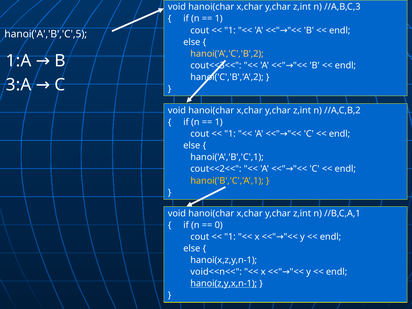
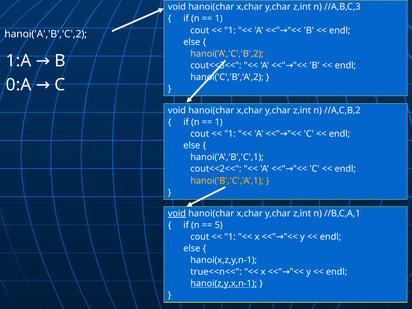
hanoi('A','B','C',5: hanoi('A','B','C',5 -> hanoi('A','B','C',2
3:A: 3:A -> 0:A
void at (177, 213) underline: none -> present
0: 0 -> 5
void<<n<<: void<<n<< -> true<<n<<
